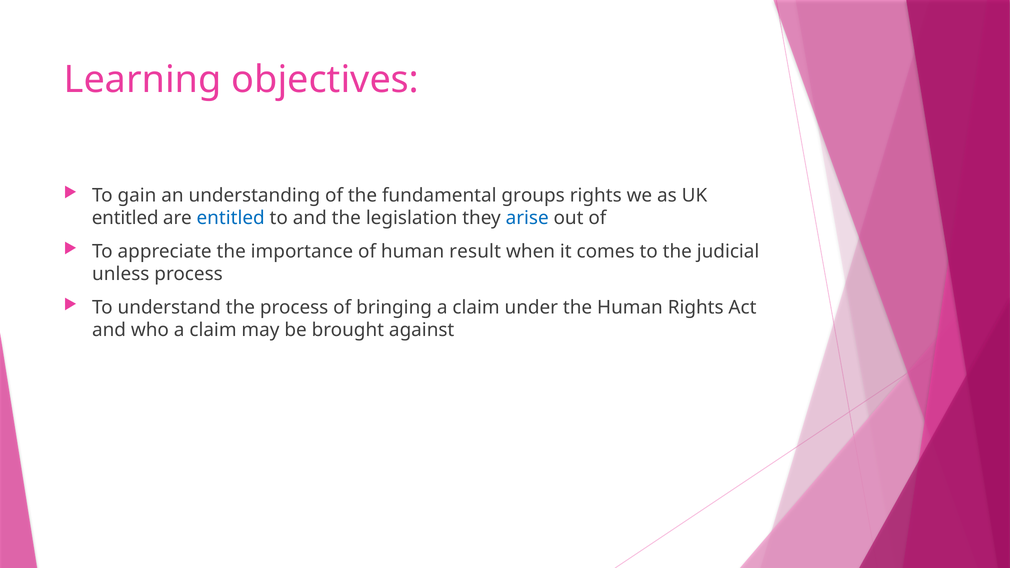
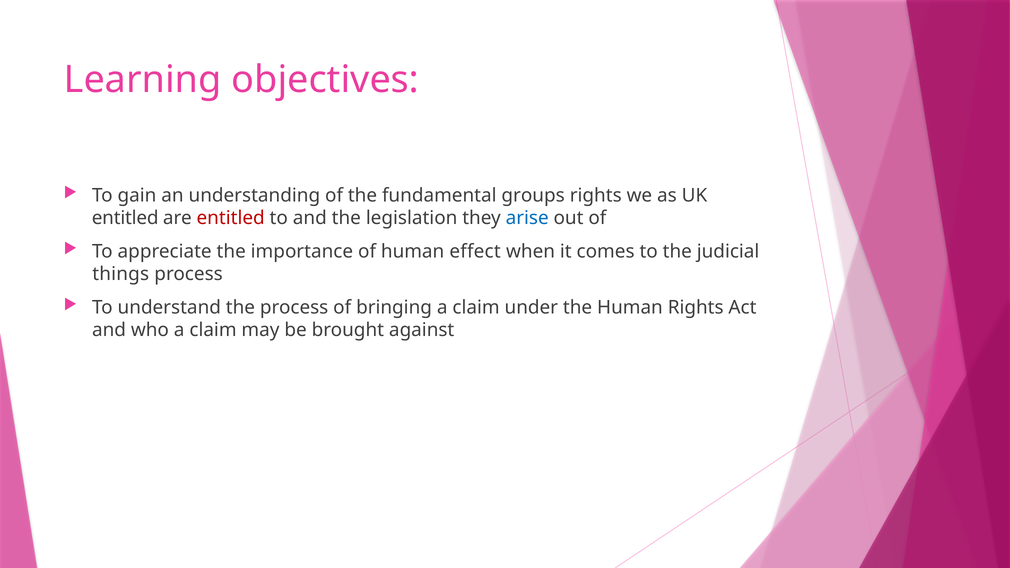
entitled at (231, 218) colour: blue -> red
result: result -> effect
unless: unless -> things
